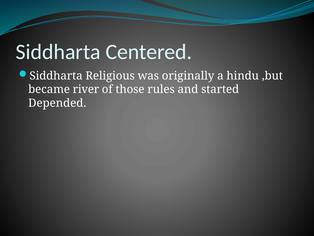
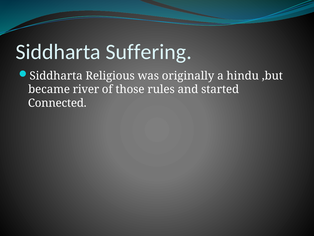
Centered: Centered -> Suffering
Depended: Depended -> Connected
